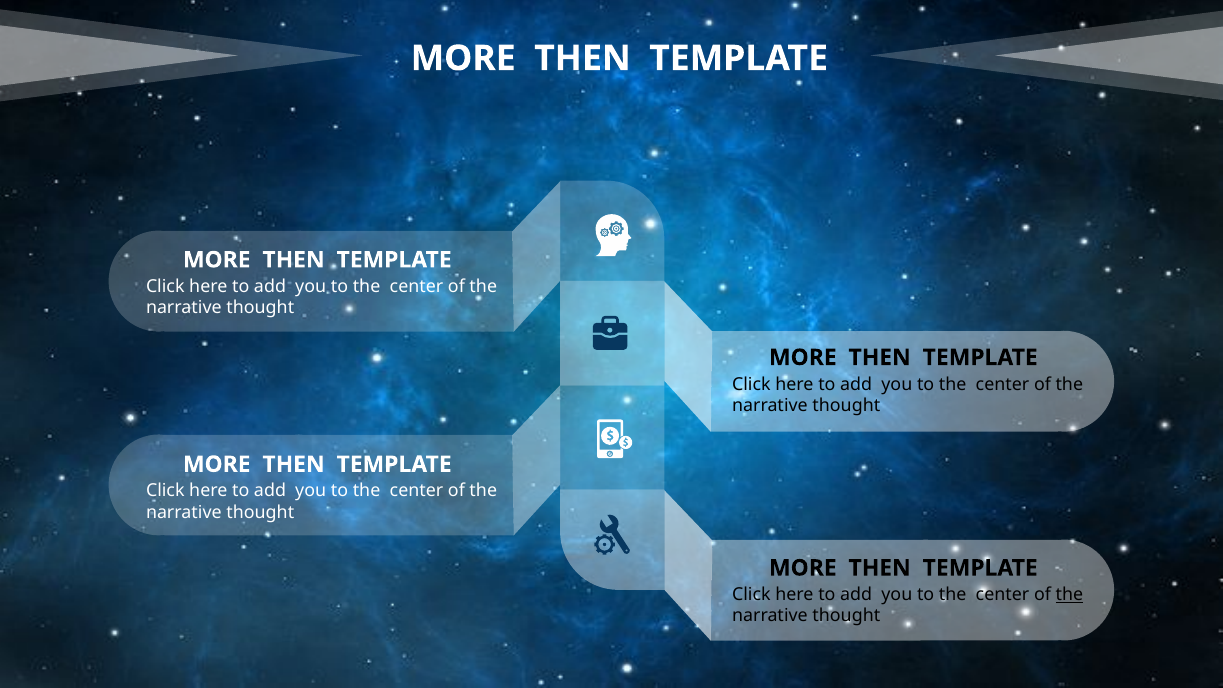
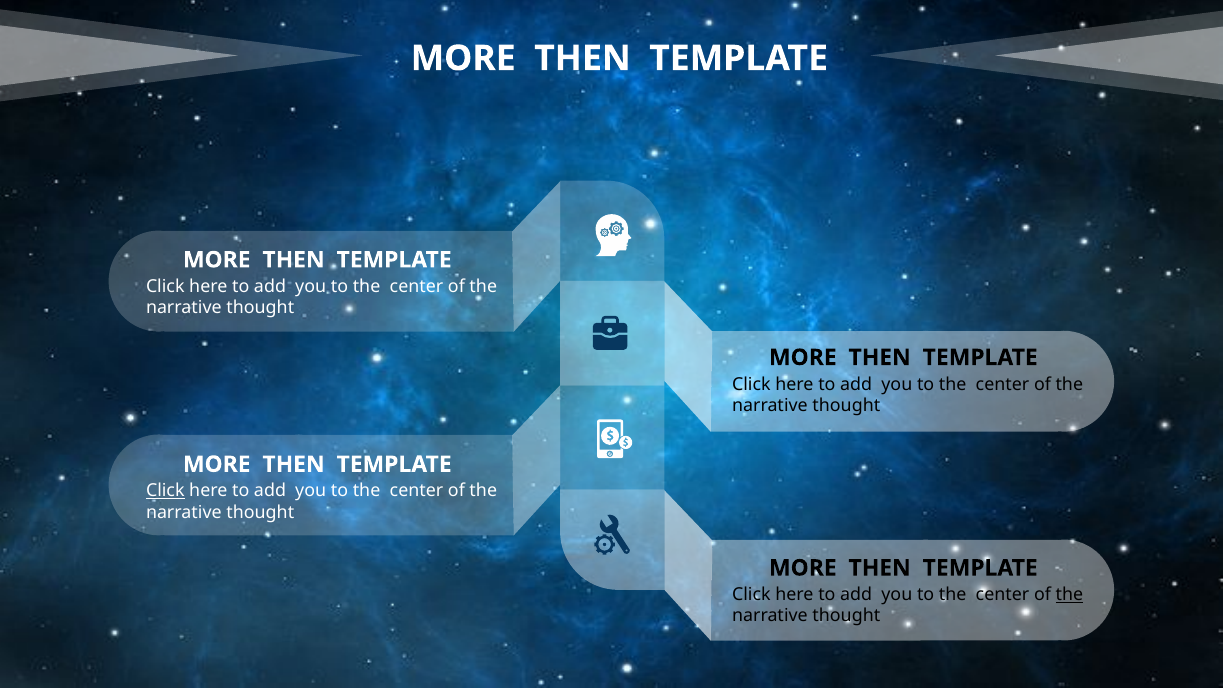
Click at (165, 491) underline: none -> present
